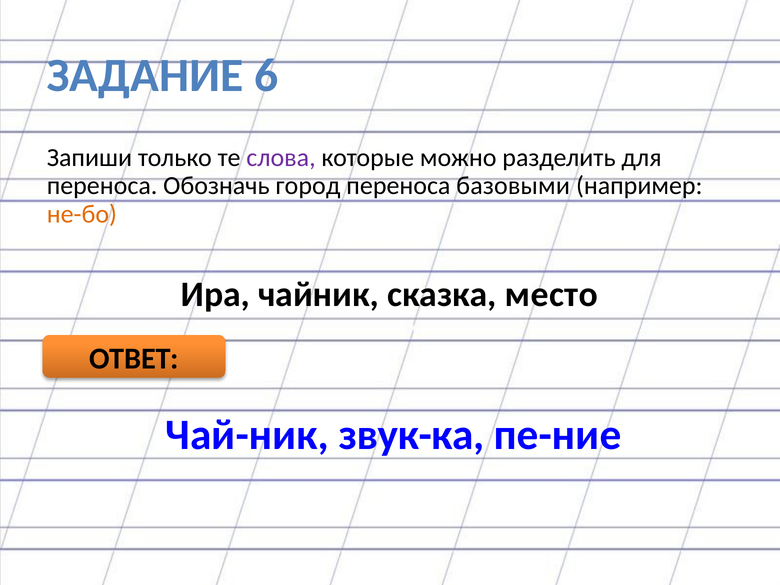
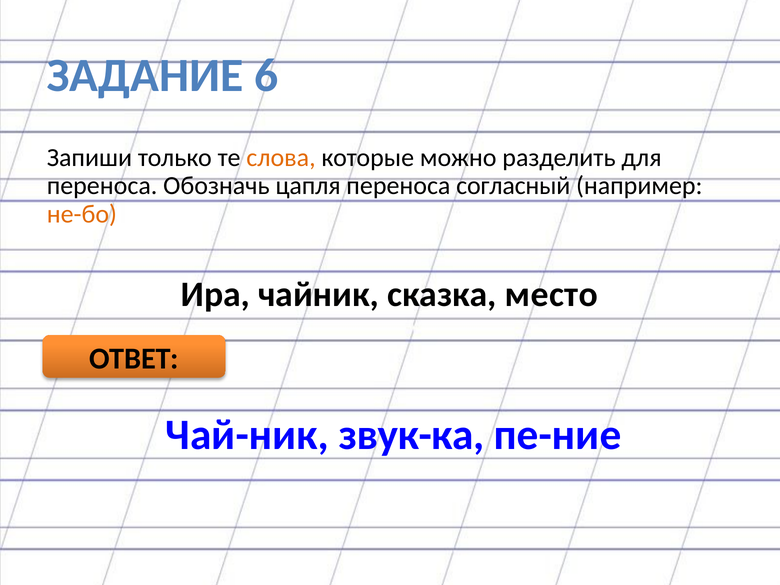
слова colour: purple -> orange
город: город -> цапля
базовыми: базовыми -> согласный
